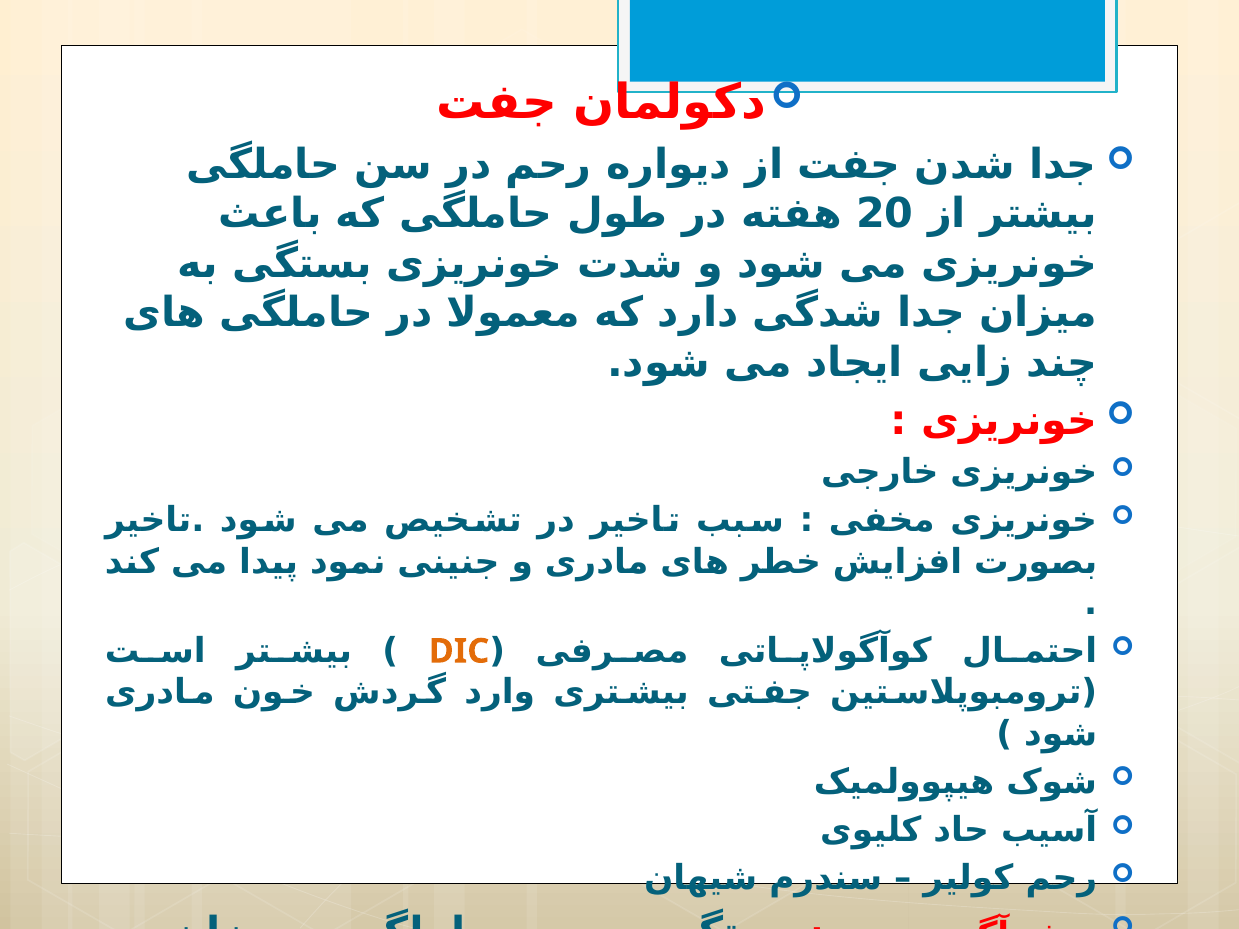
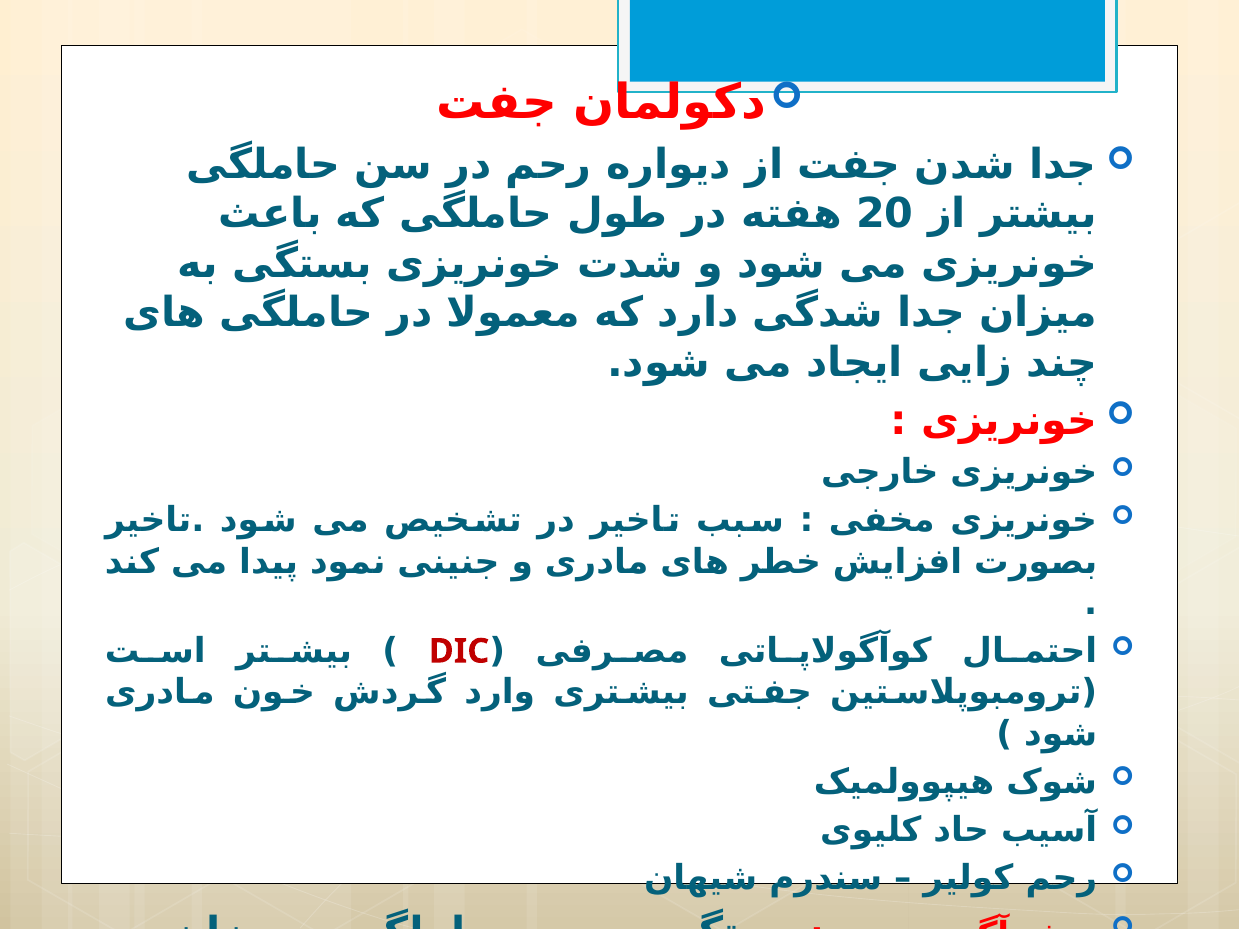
DIC colour: orange -> red
